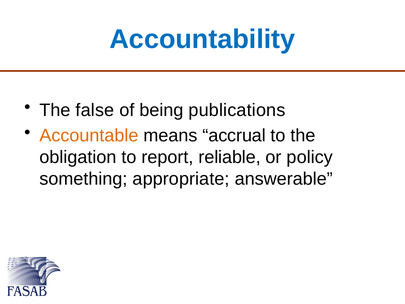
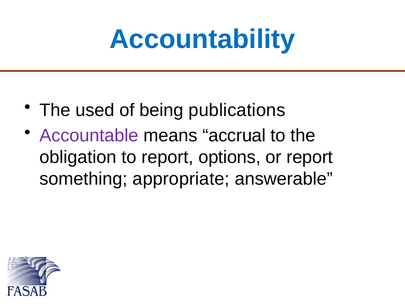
false: false -> used
Accountable colour: orange -> purple
reliable: reliable -> options
or policy: policy -> report
